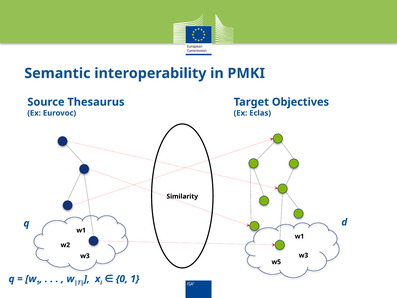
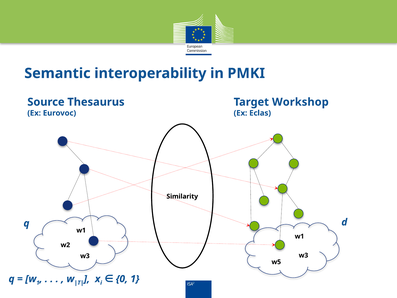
Objectives: Objectives -> Workshop
